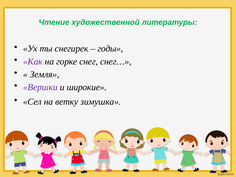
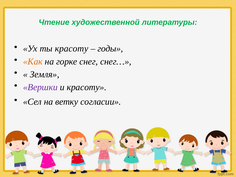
ты снегирек: снегирек -> красоту
Как colour: purple -> orange
и широкие: широкие -> красоту
зимушка: зимушка -> согласии
